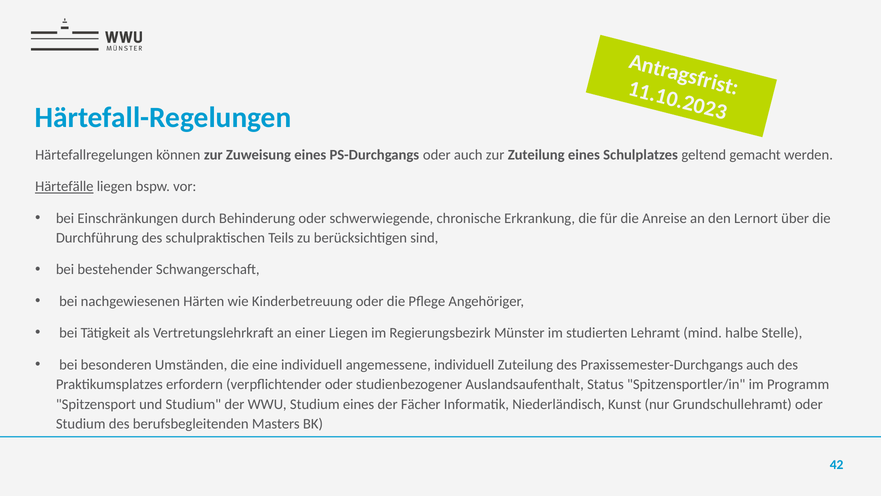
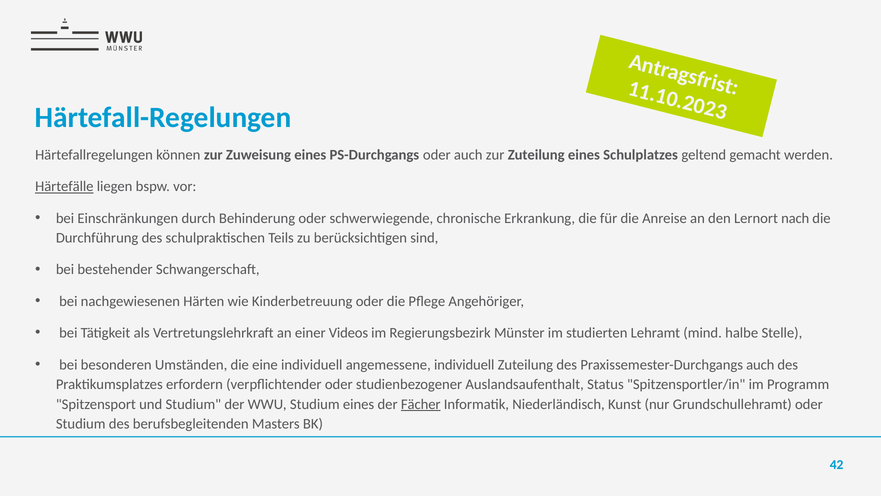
über: über -> nach
einer Liegen: Liegen -> Videos
Fächer underline: none -> present
